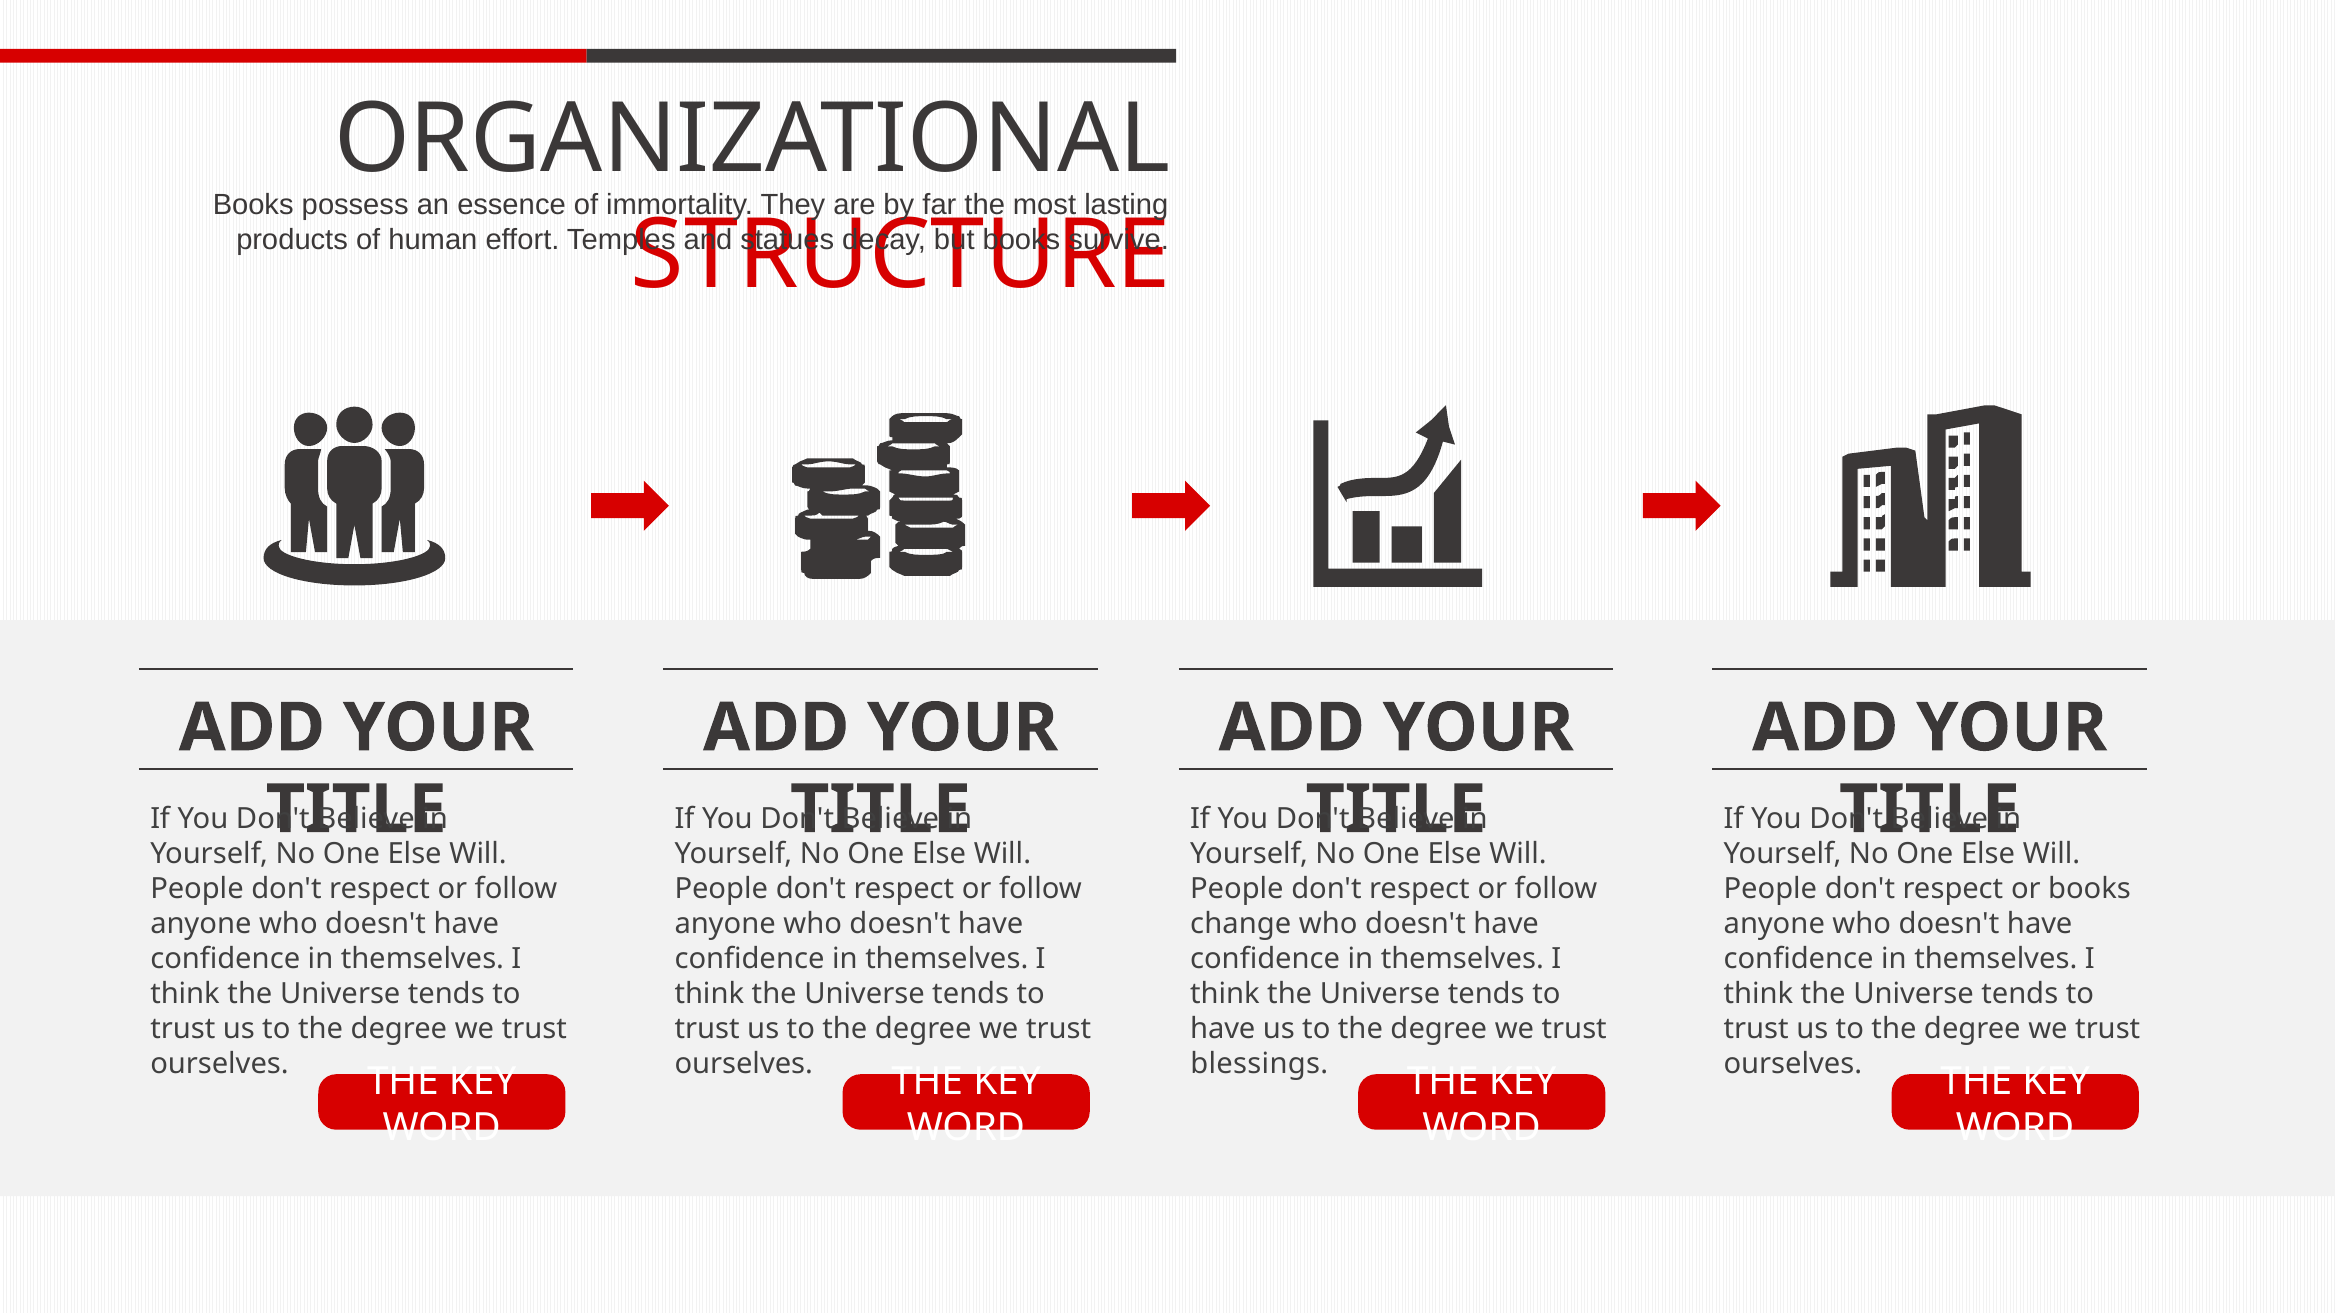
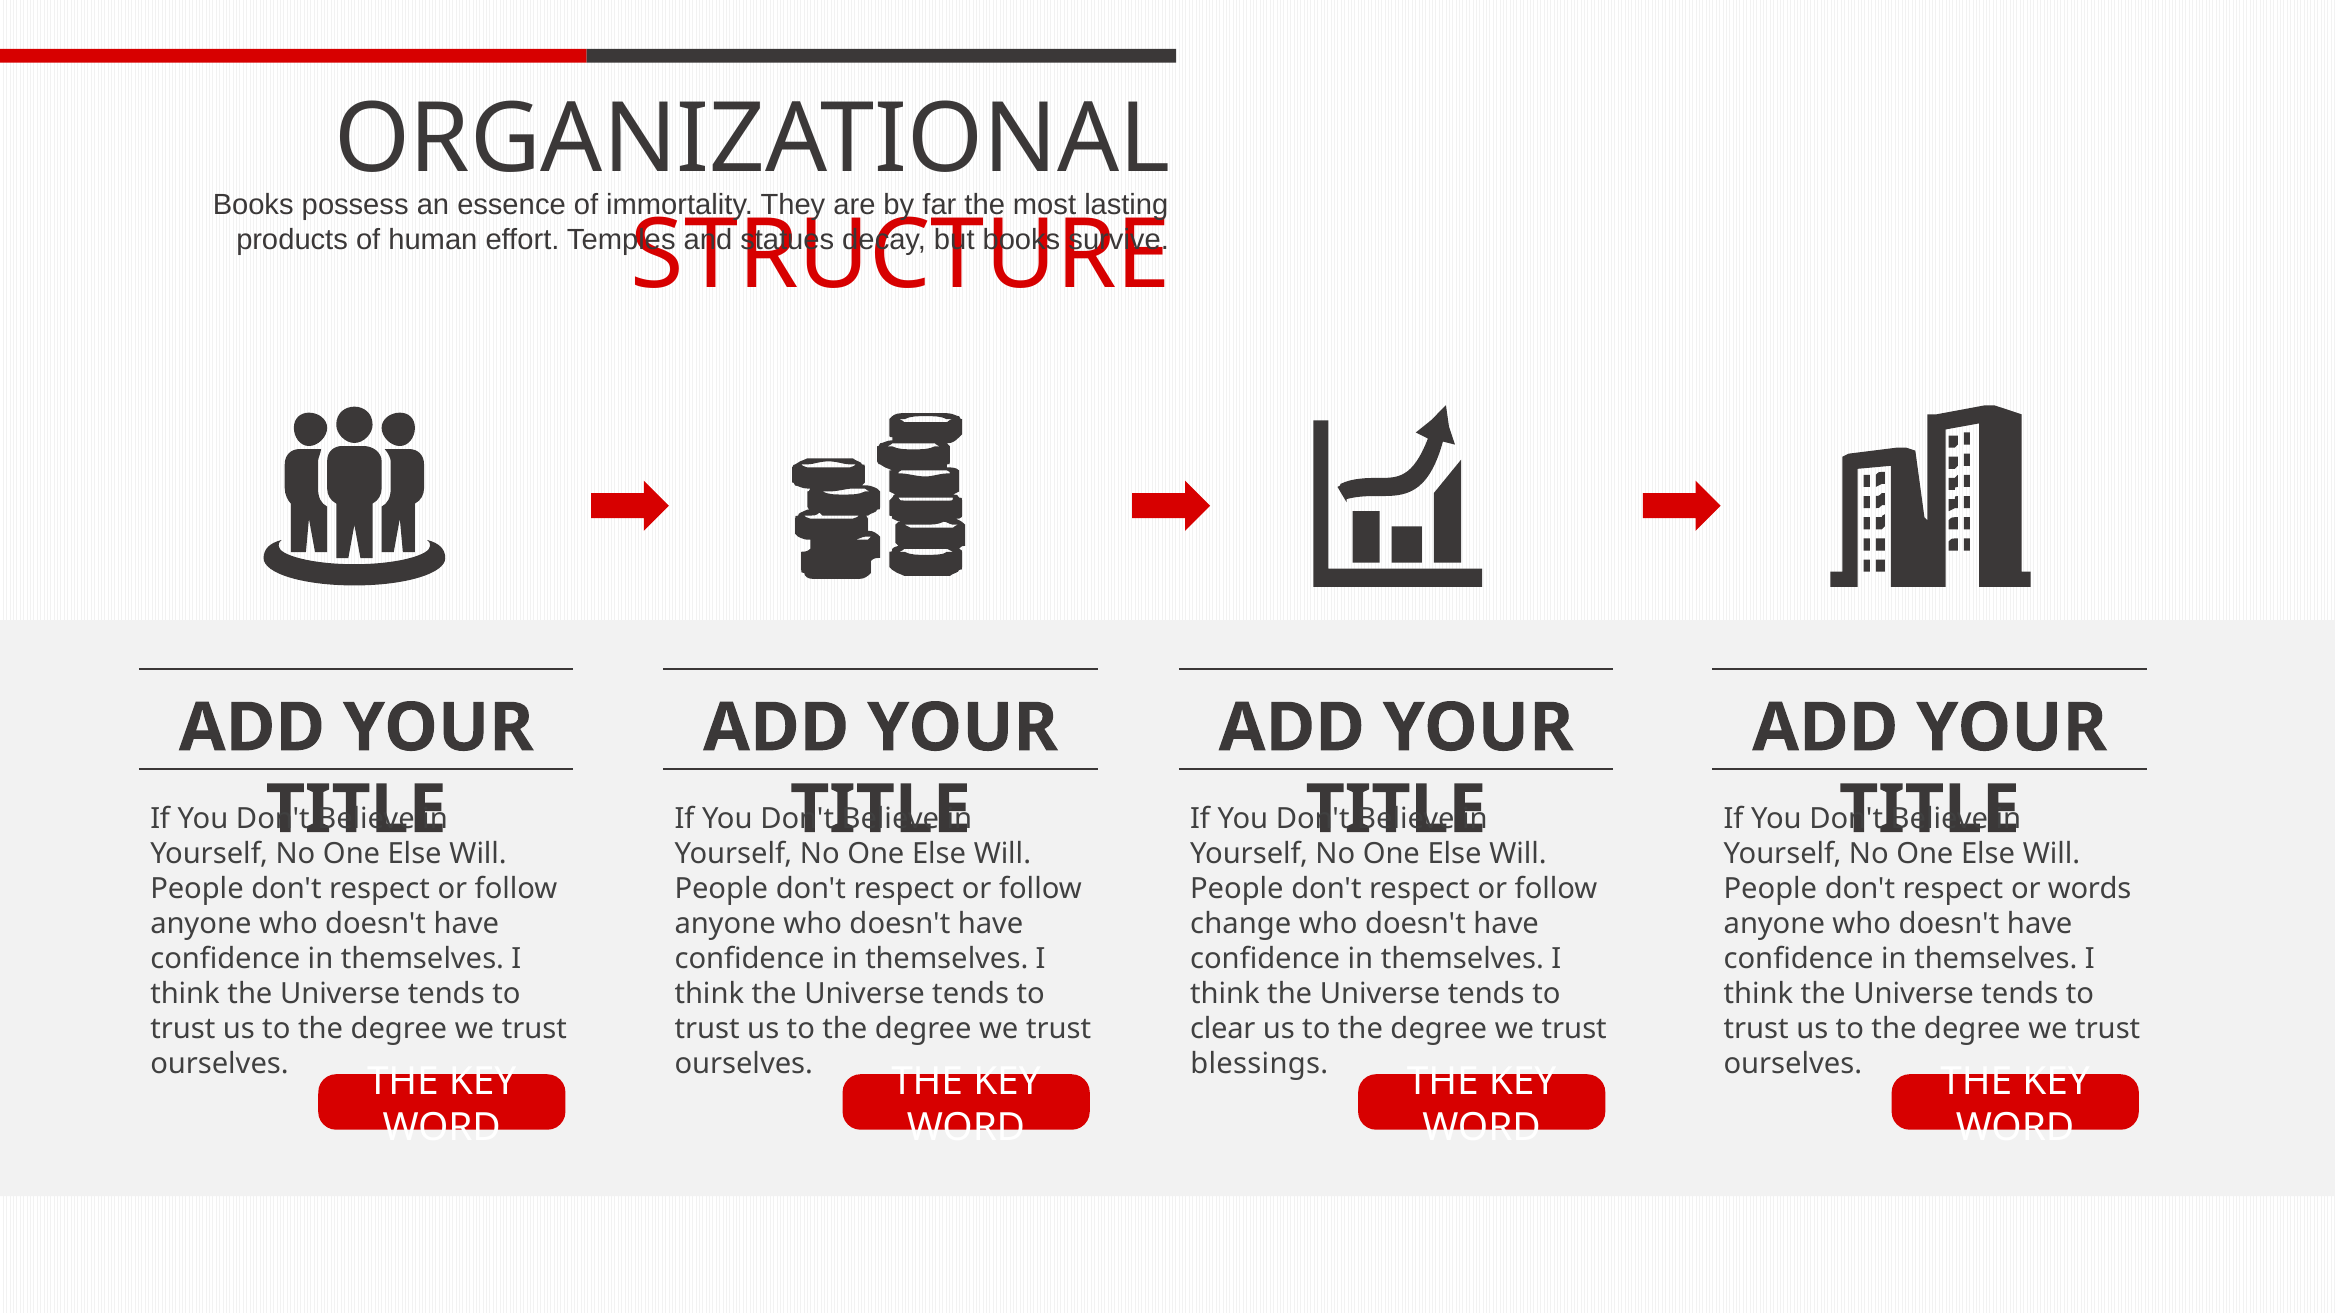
or books: books -> words
have at (1223, 1030): have -> clear
